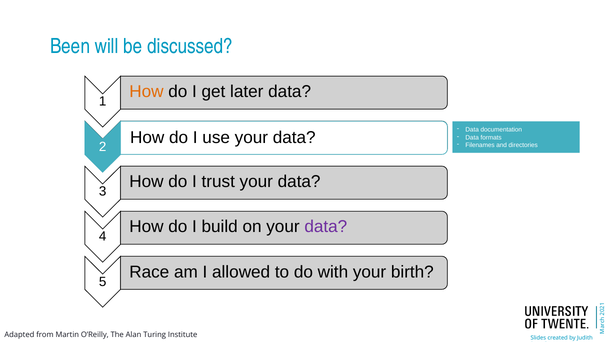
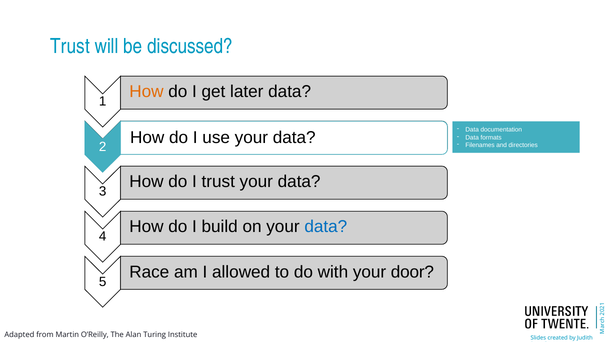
Been at (70, 47): Been -> Trust
data at (326, 227) colour: purple -> blue
birth: birth -> door
